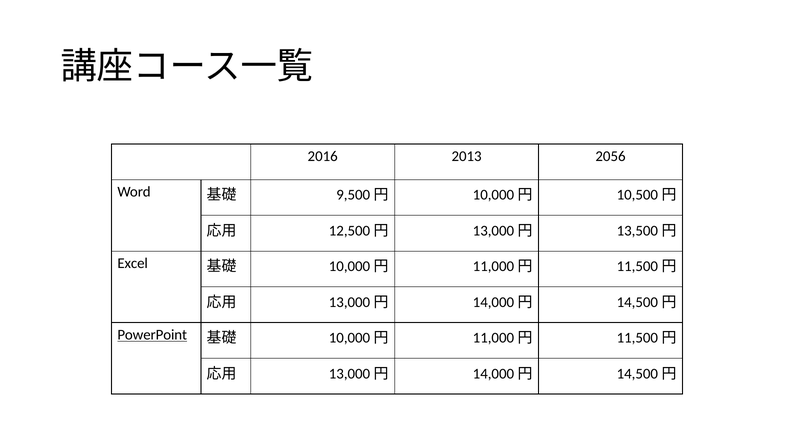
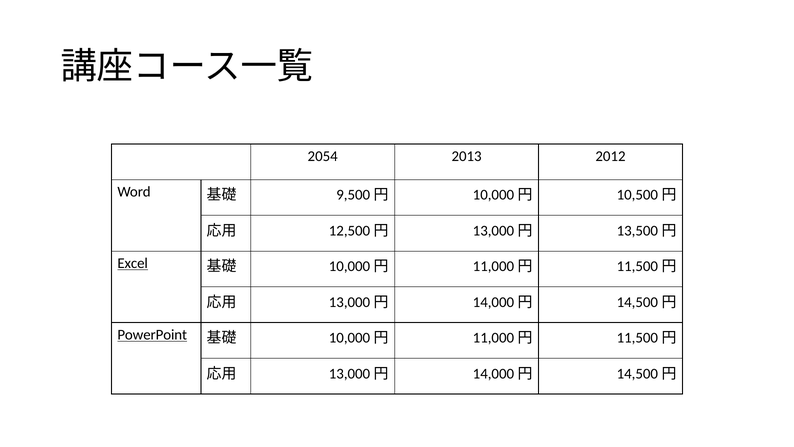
2016: 2016 -> 2054
2056: 2056 -> 2012
Excel underline: none -> present
